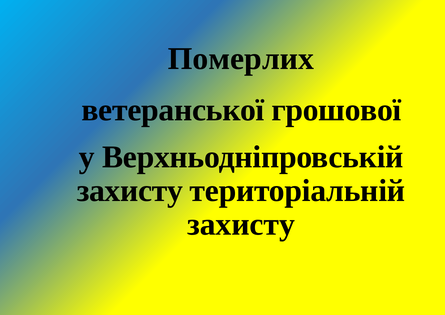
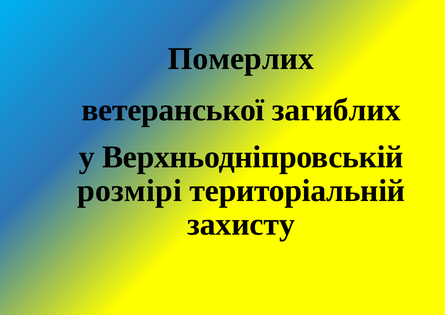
грошової: грошової -> загиблих
захисту at (130, 190): захисту -> розмірі
